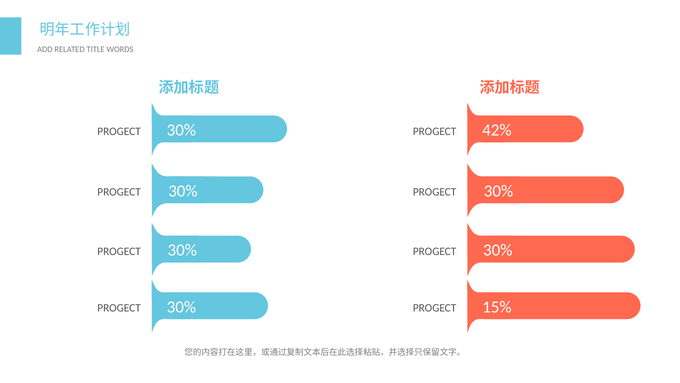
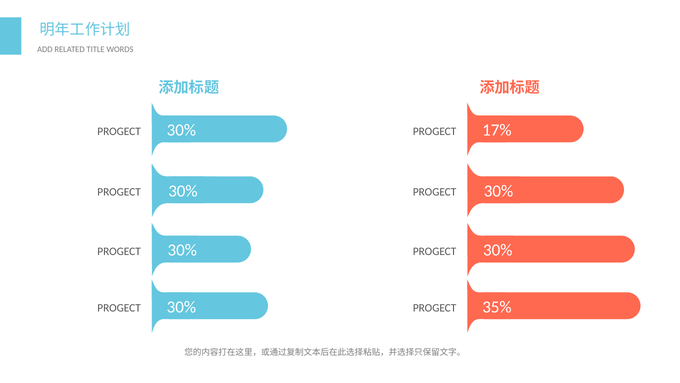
42%: 42% -> 17%
15%: 15% -> 35%
